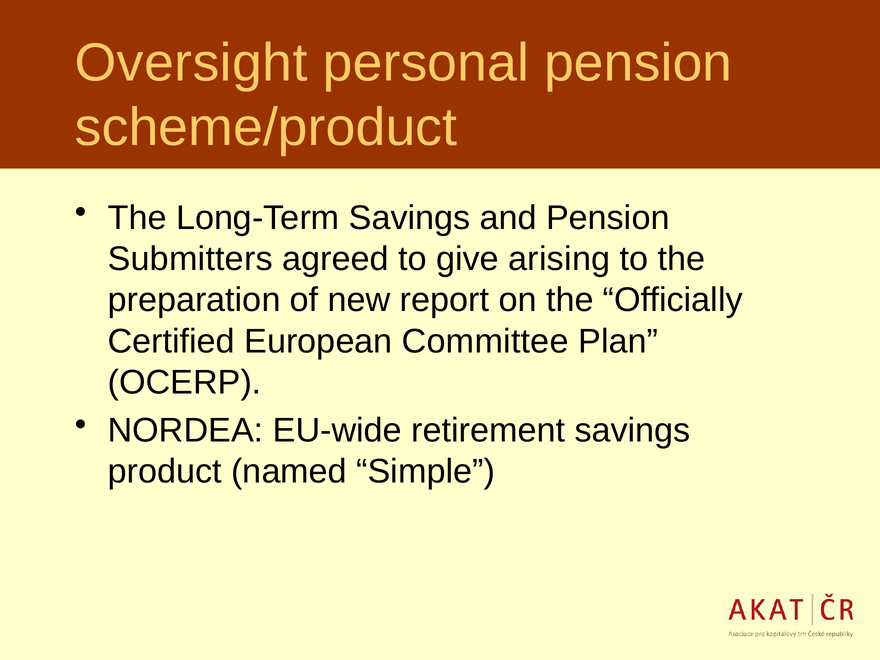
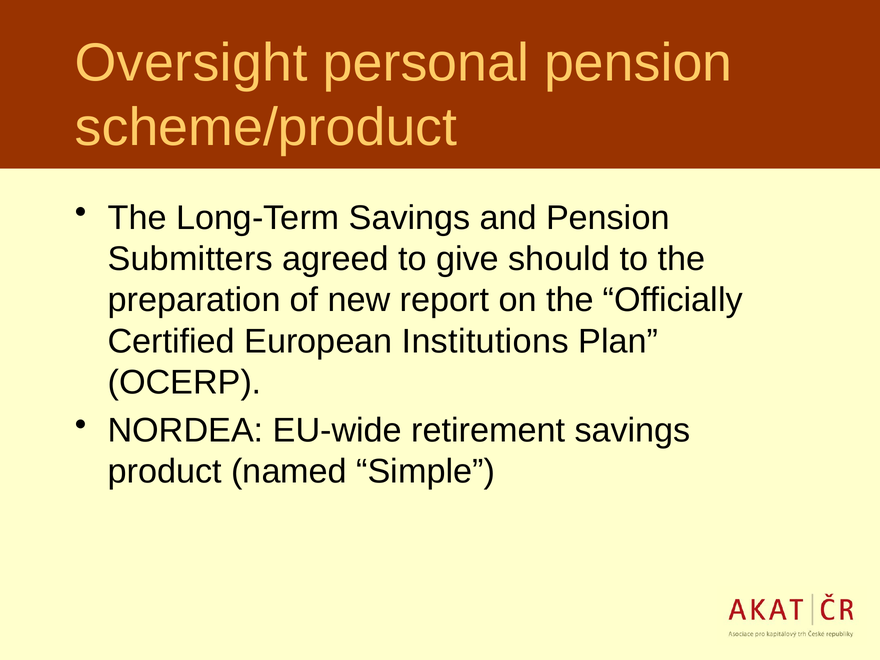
arising: arising -> should
Committee: Committee -> Institutions
